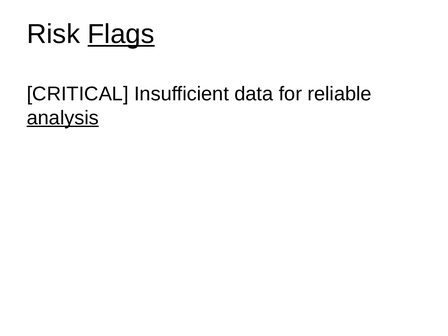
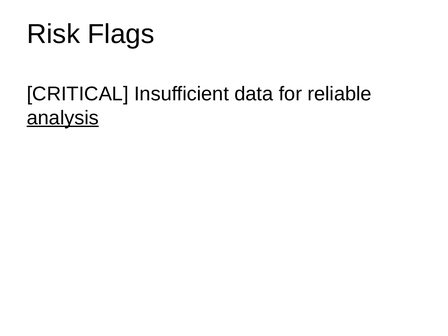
Flags underline: present -> none
